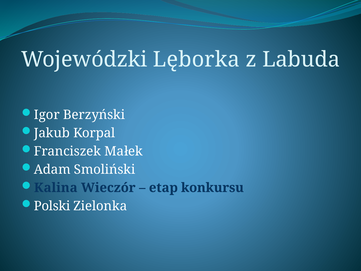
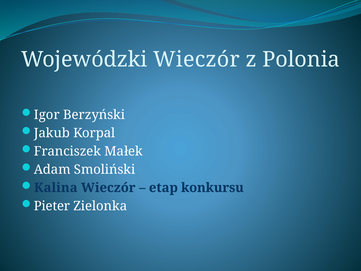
Wojewódzki Lęborka: Lęborka -> Wieczór
Labuda: Labuda -> Polonia
Polski: Polski -> Pieter
